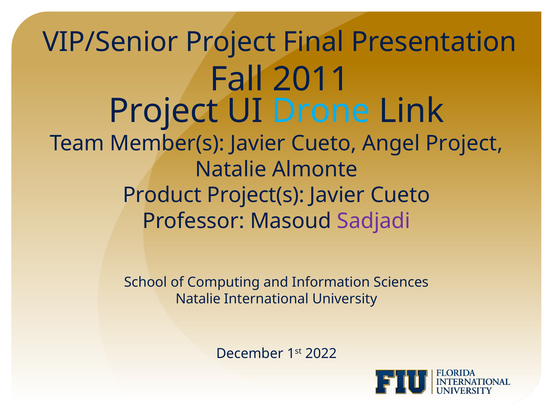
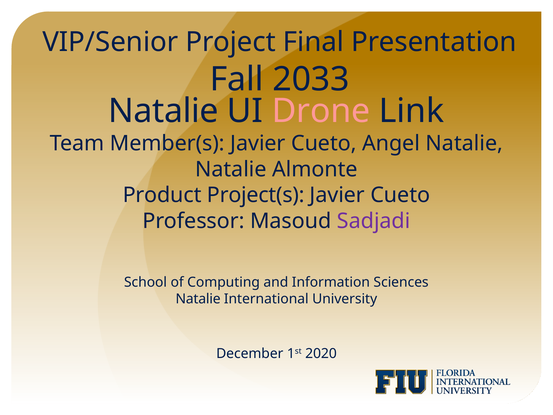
2011: 2011 -> 2033
Project at (163, 111): Project -> Natalie
Drone colour: light blue -> pink
Angel Project: Project -> Natalie
2022: 2022 -> 2020
